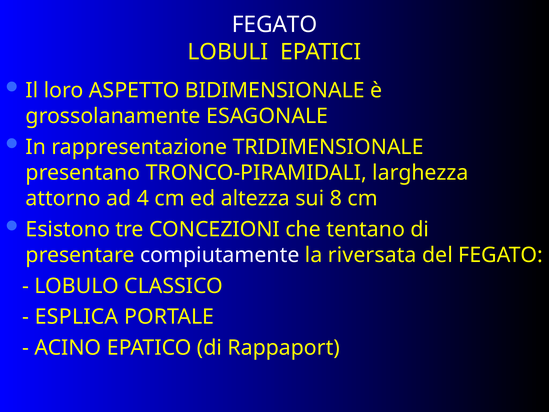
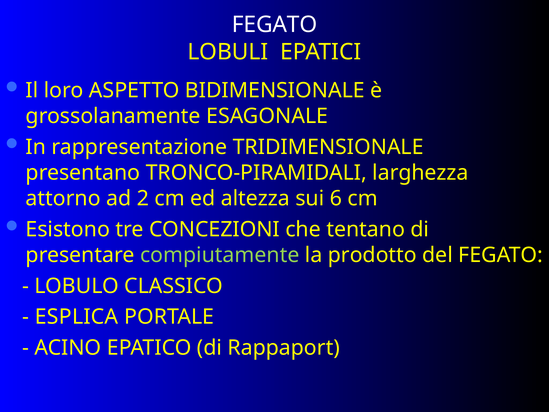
4: 4 -> 2
8: 8 -> 6
compiutamente colour: white -> light green
riversata: riversata -> prodotto
